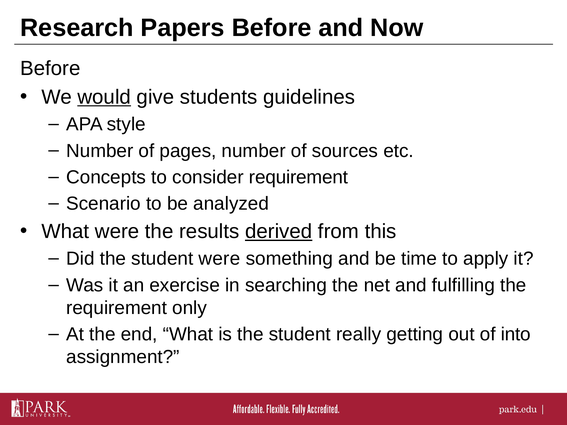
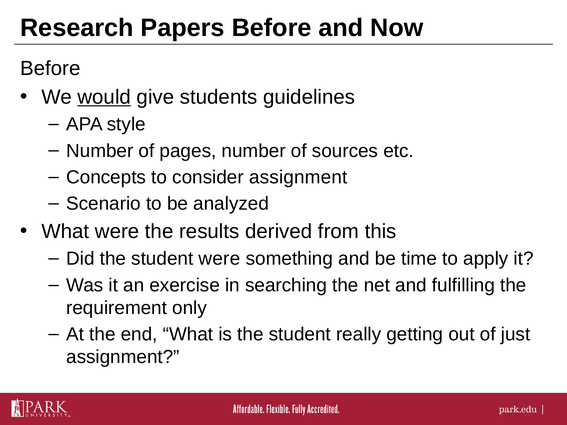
consider requirement: requirement -> assignment
derived underline: present -> none
into: into -> just
